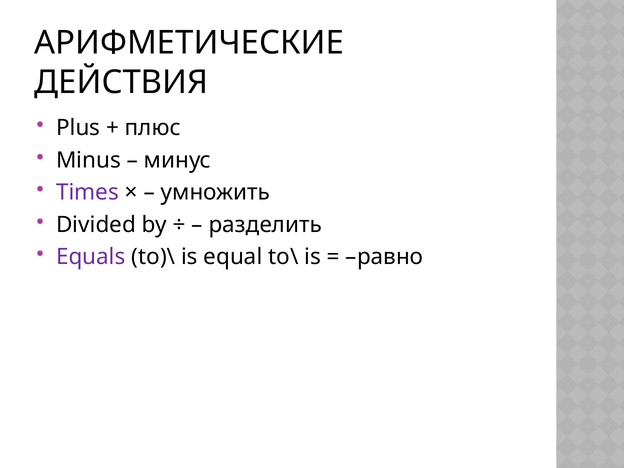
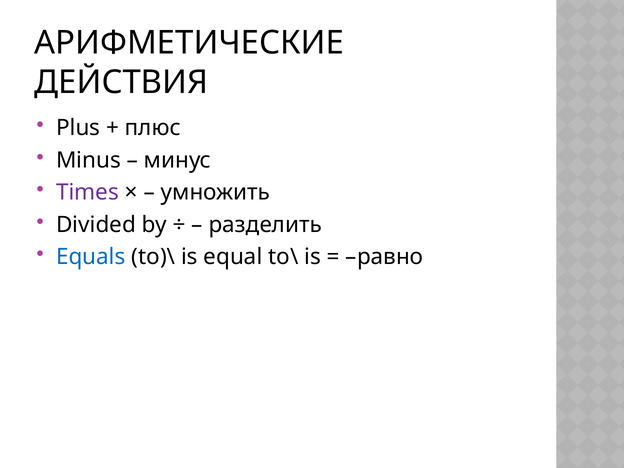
Equals colour: purple -> blue
